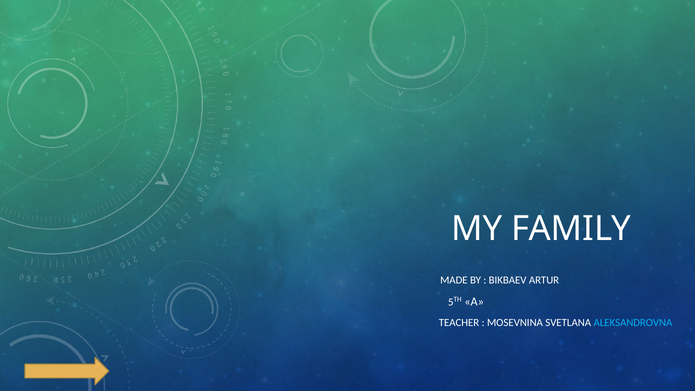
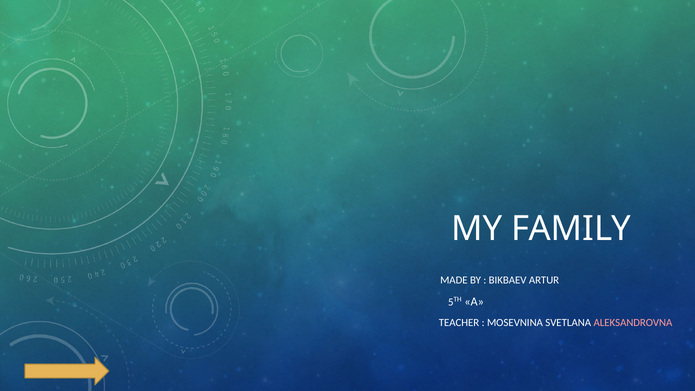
ALEKSANDROVNA colour: light blue -> pink
